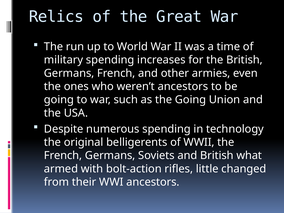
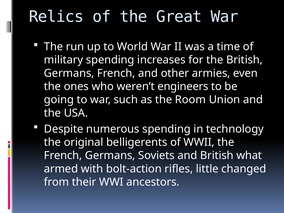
weren’t ancestors: ancestors -> engineers
the Going: Going -> Room
